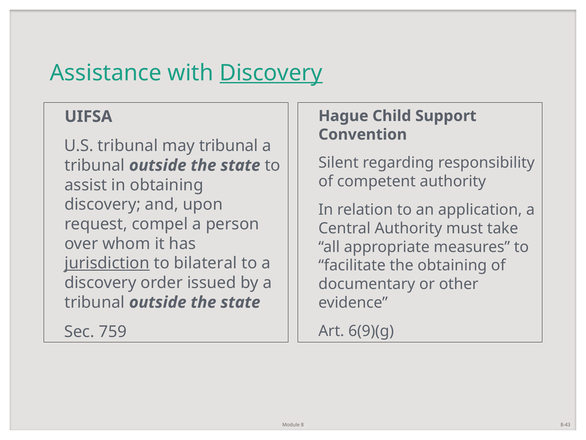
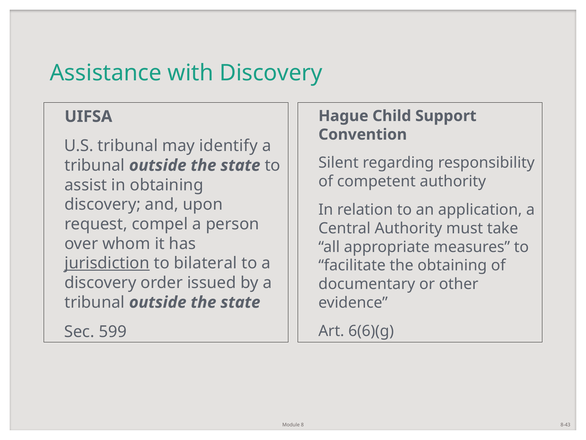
Discovery at (271, 73) underline: present -> none
may tribunal: tribunal -> identify
6(9)(g: 6(9)(g -> 6(6)(g
759: 759 -> 599
